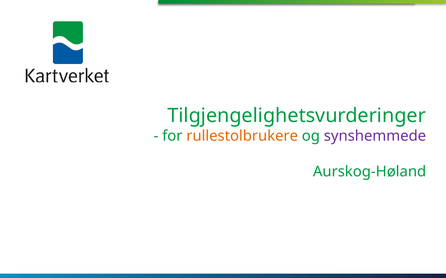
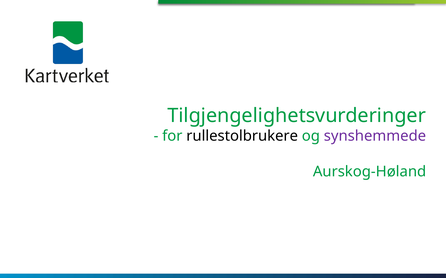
rullestolbrukere colour: orange -> black
